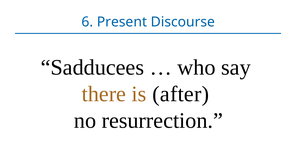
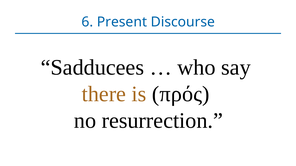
after: after -> πρός
